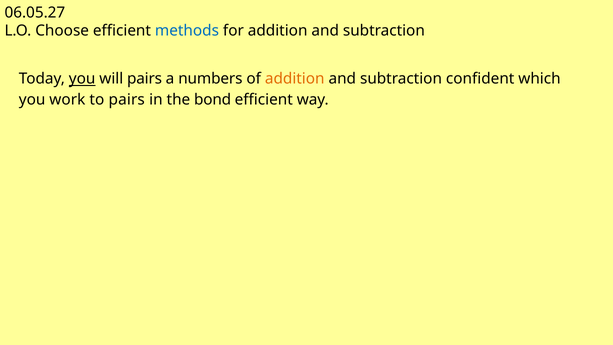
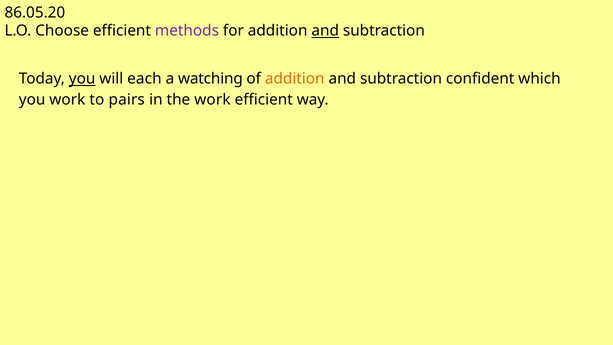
06.05.27: 06.05.27 -> 86.05.20
methods colour: blue -> purple
and at (325, 31) underline: none -> present
will pairs: pairs -> each
numbers: numbers -> watching
the bond: bond -> work
